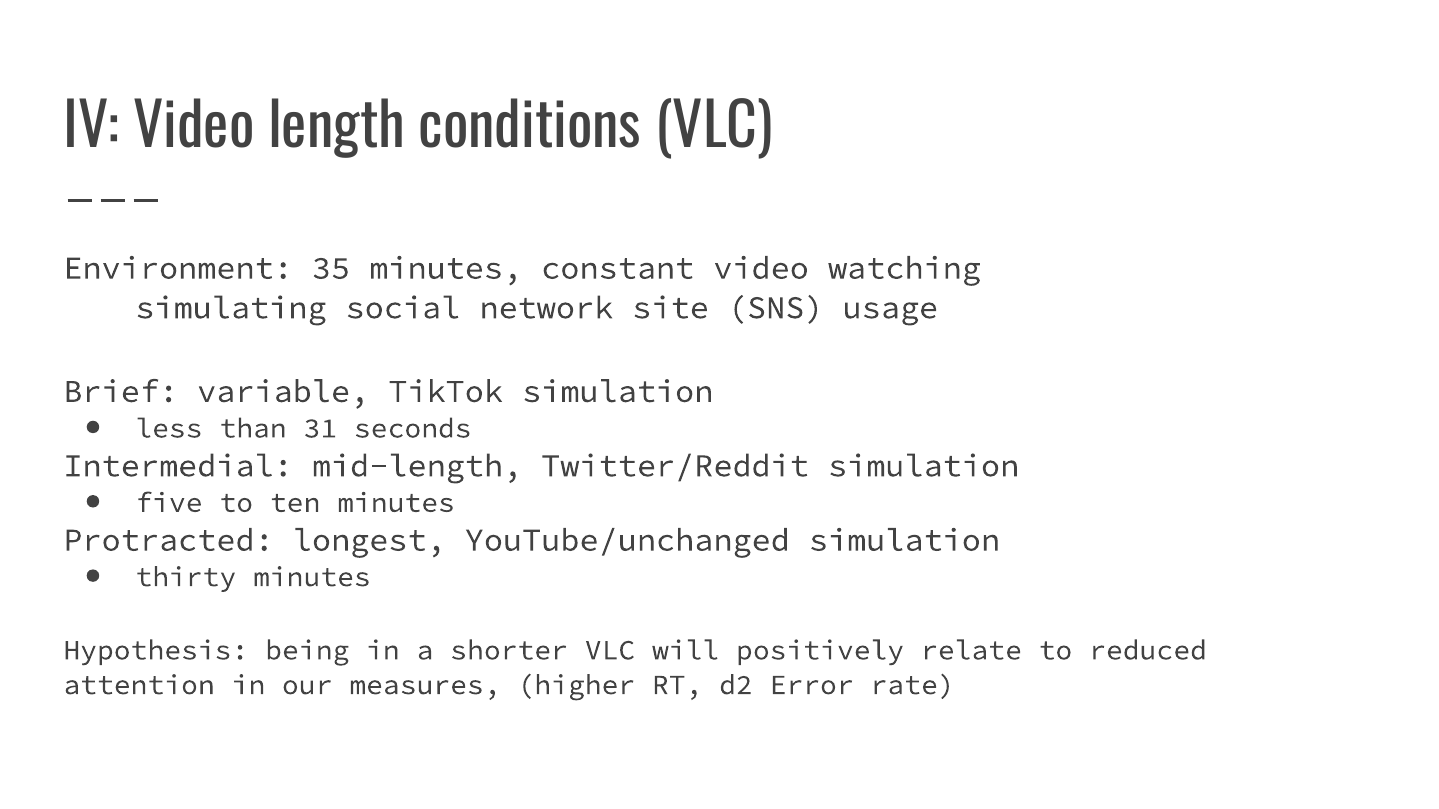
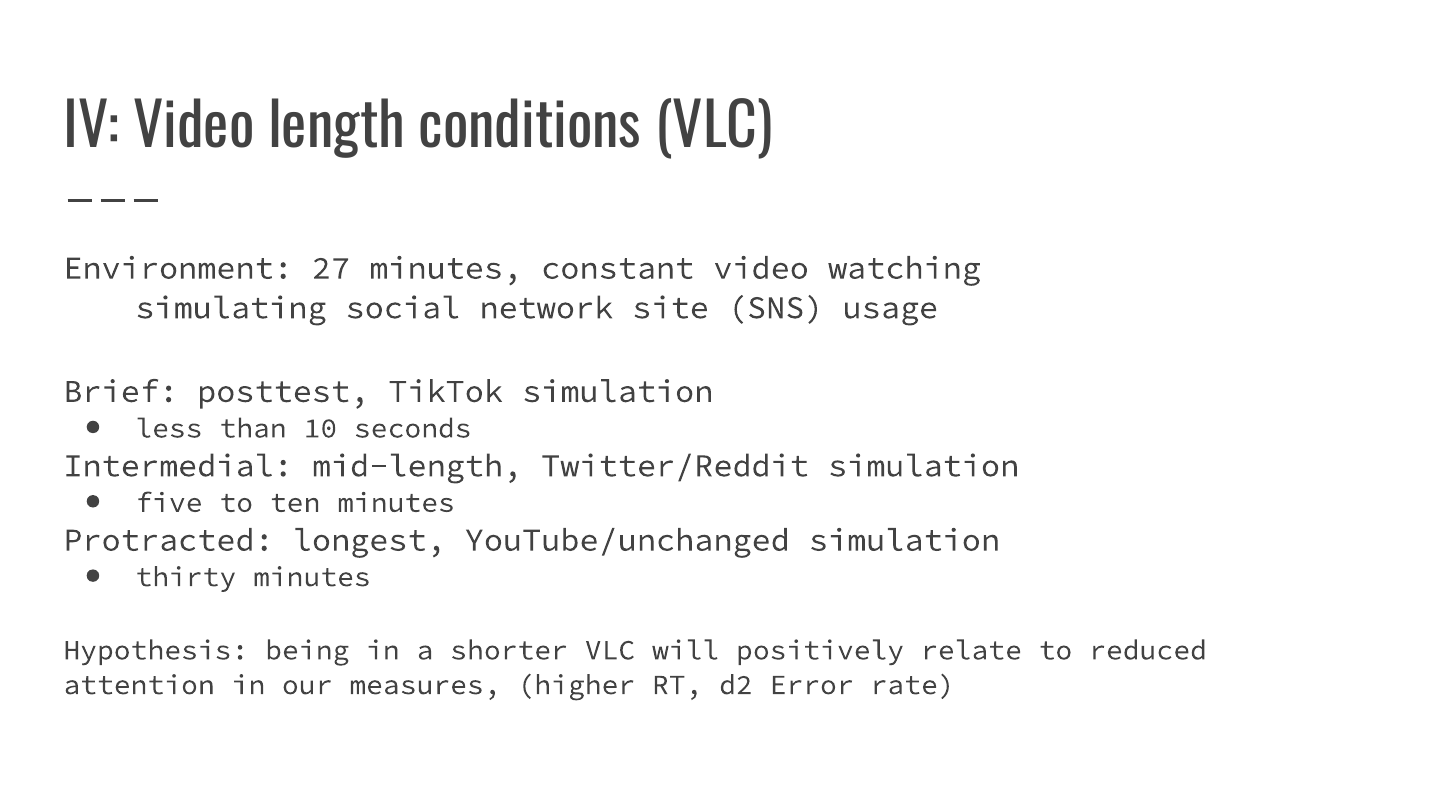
35: 35 -> 27
variable: variable -> posttest
31: 31 -> 10
